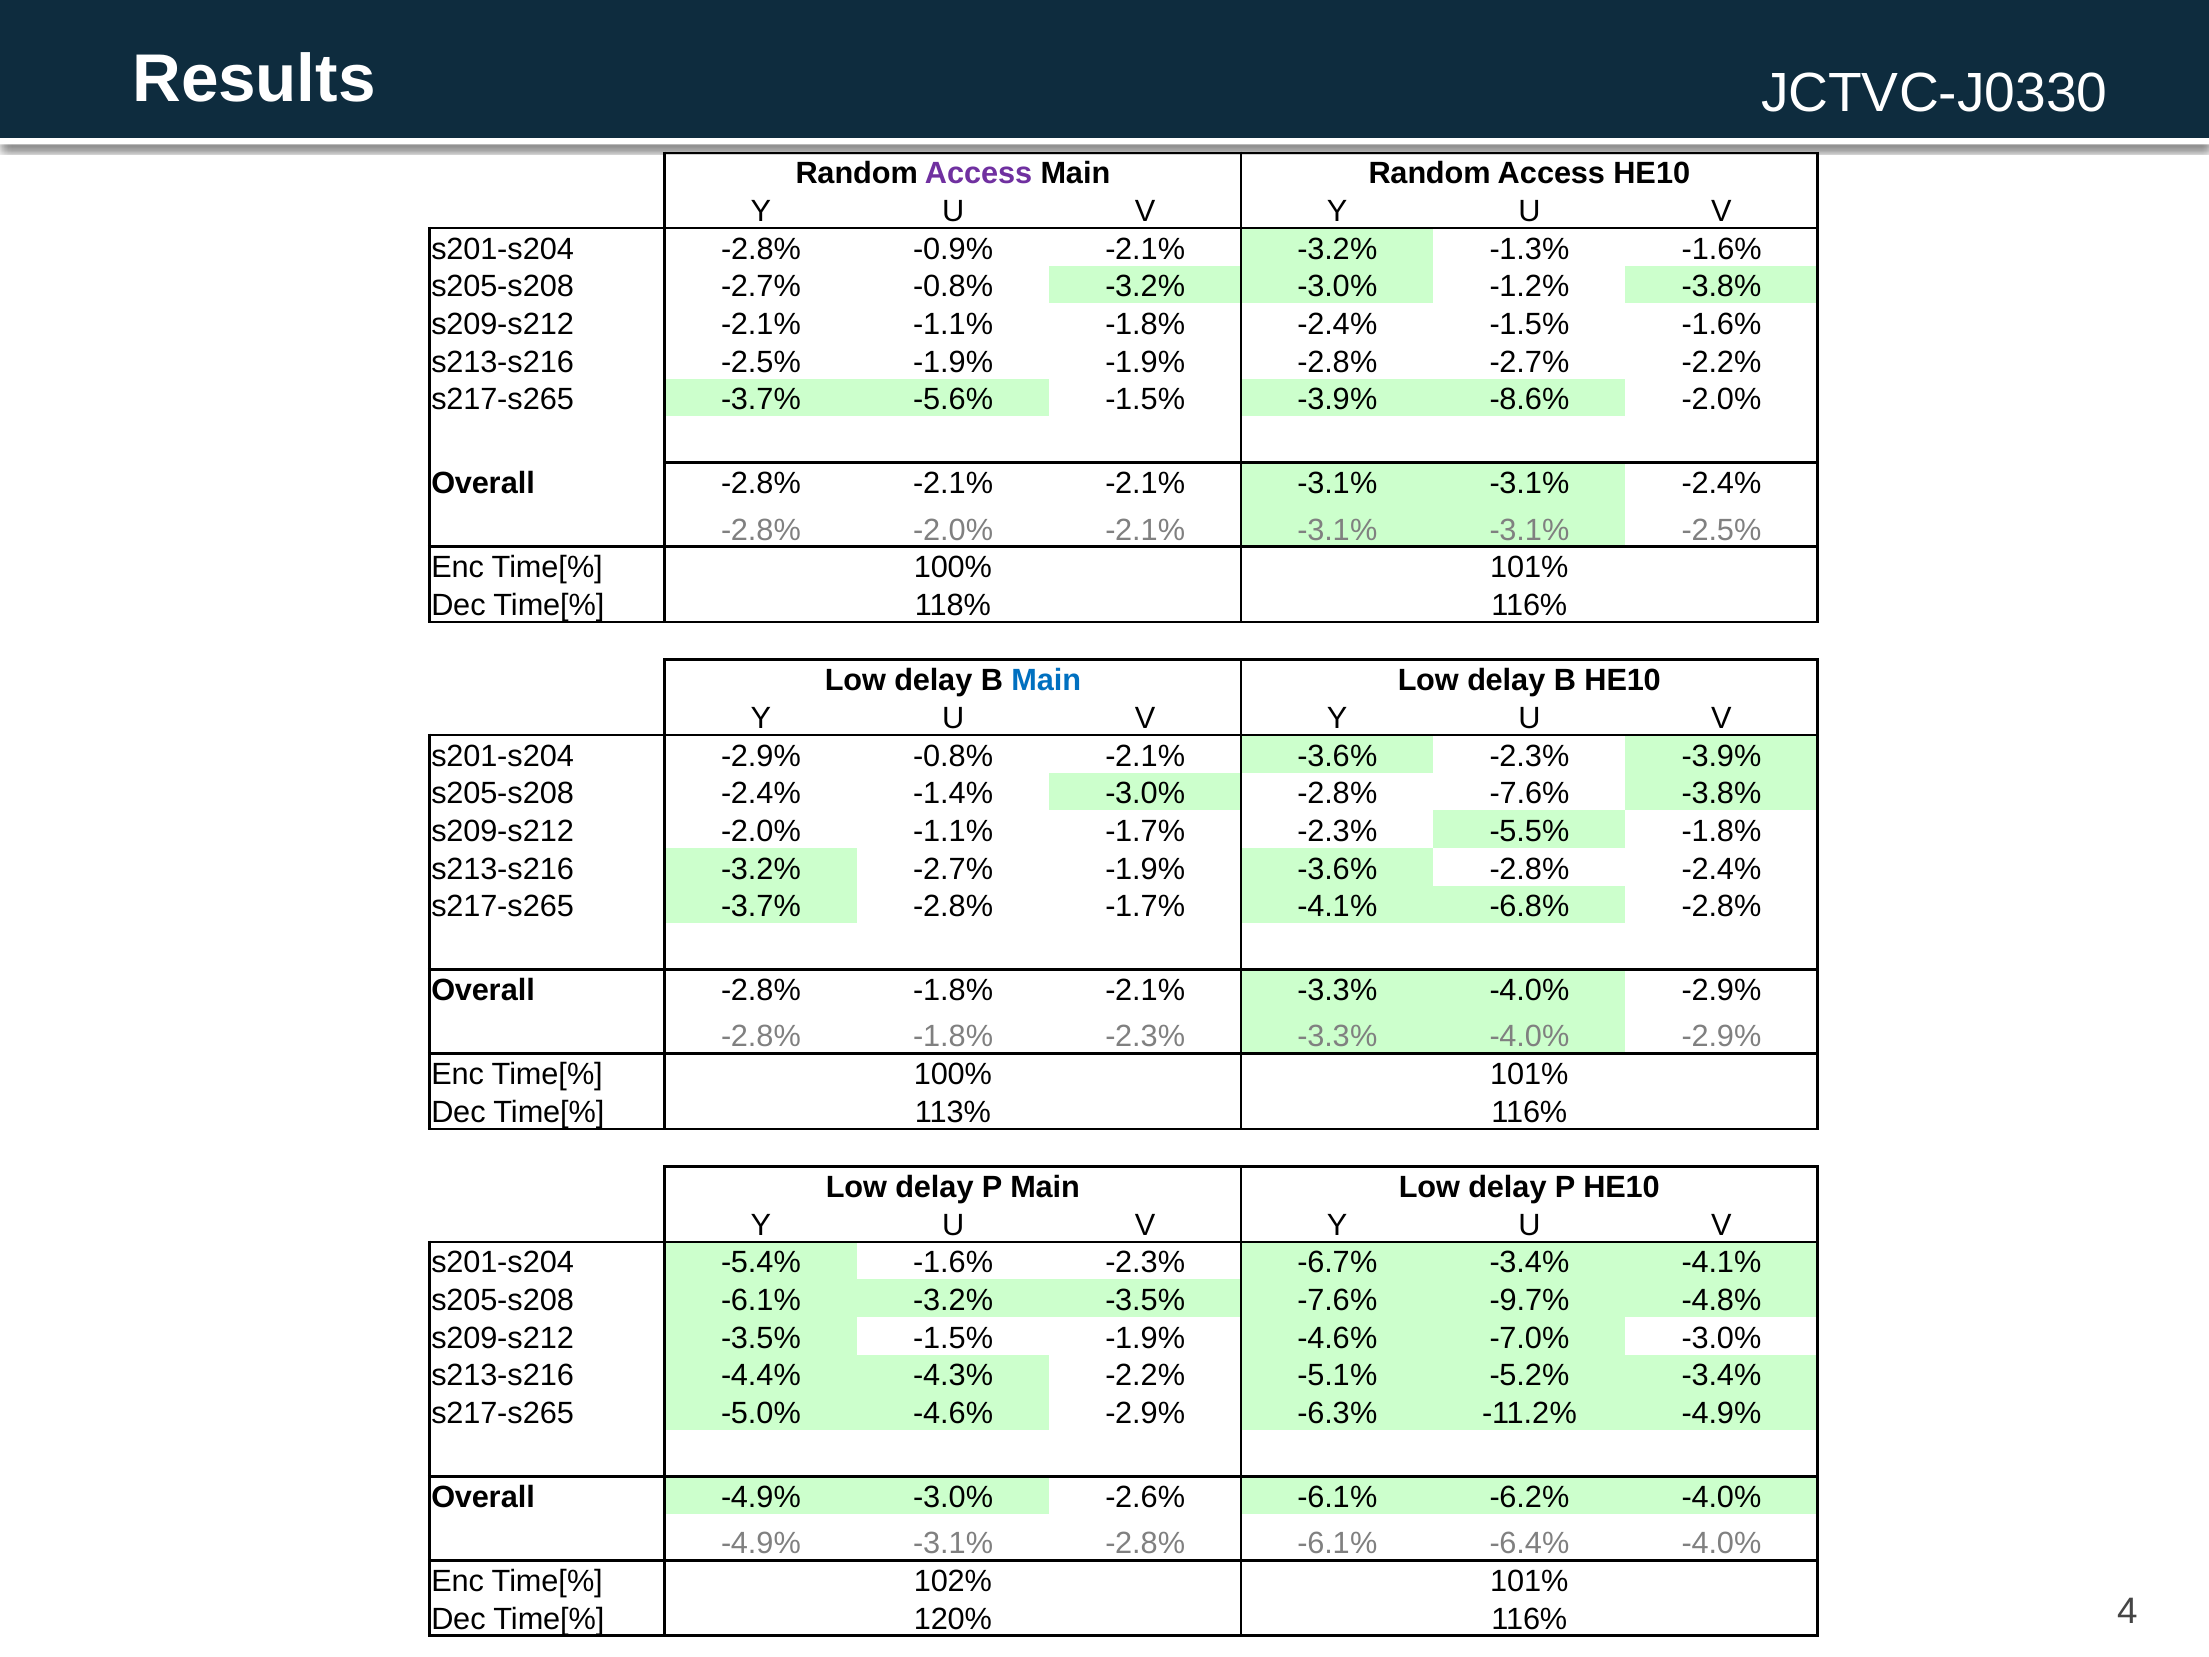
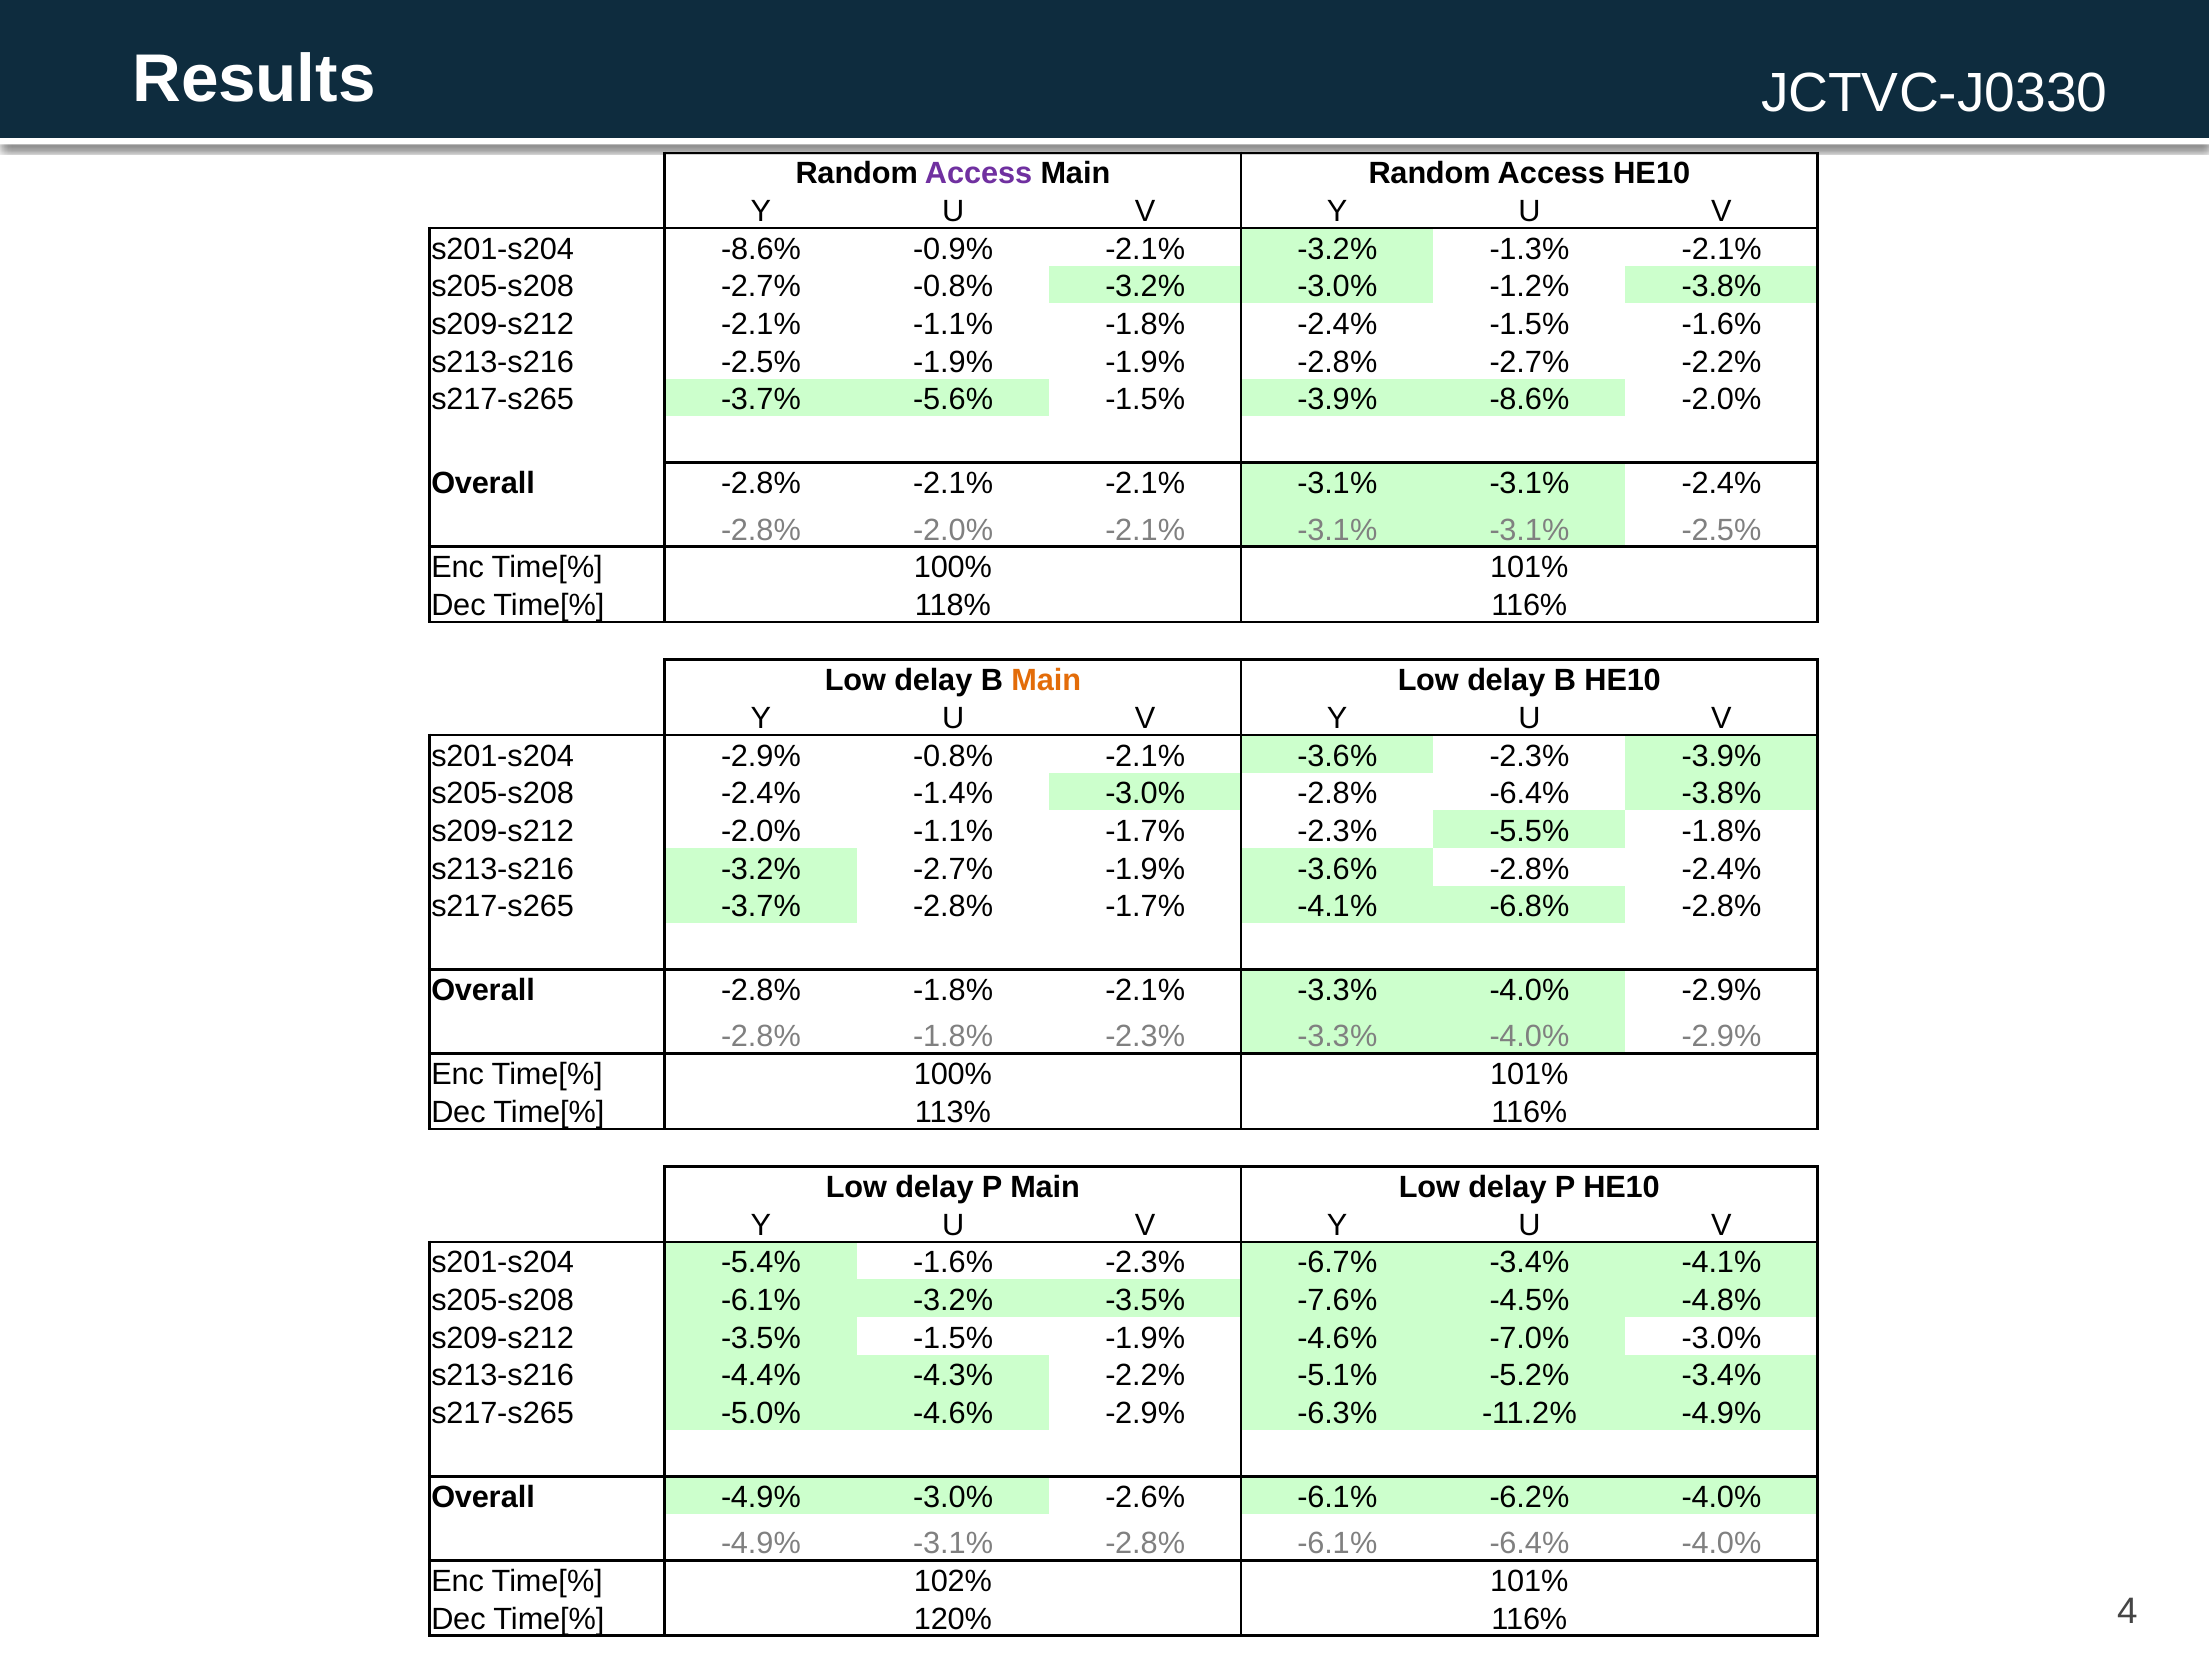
s201-s204 -2.8%: -2.8% -> -8.6%
-1.3% -1.6%: -1.6% -> -2.1%
Main at (1046, 680) colour: blue -> orange
-2.8% -7.6%: -7.6% -> -6.4%
-9.7%: -9.7% -> -4.5%
